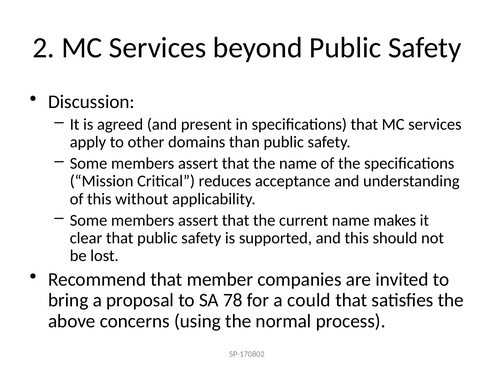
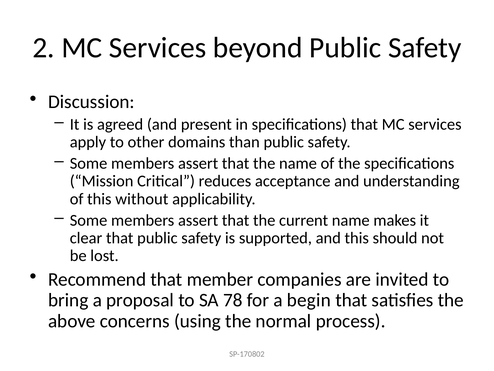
could: could -> begin
